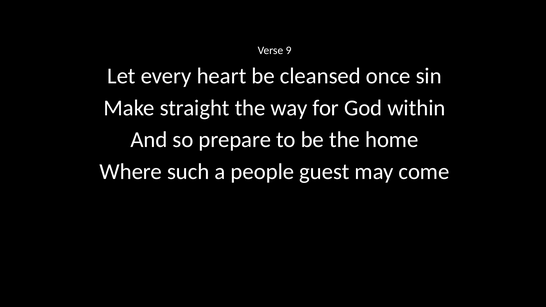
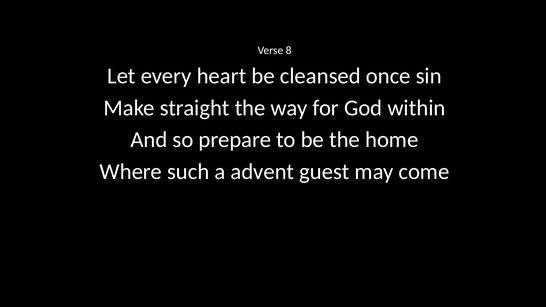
9: 9 -> 8
people: people -> advent
